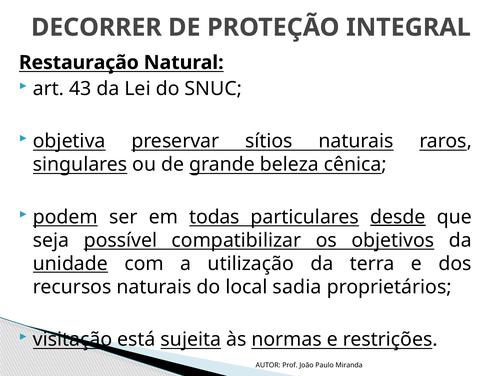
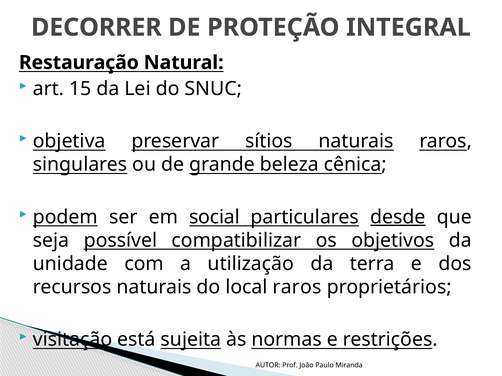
43: 43 -> 15
todas: todas -> social
unidade underline: present -> none
local sadia: sadia -> raros
